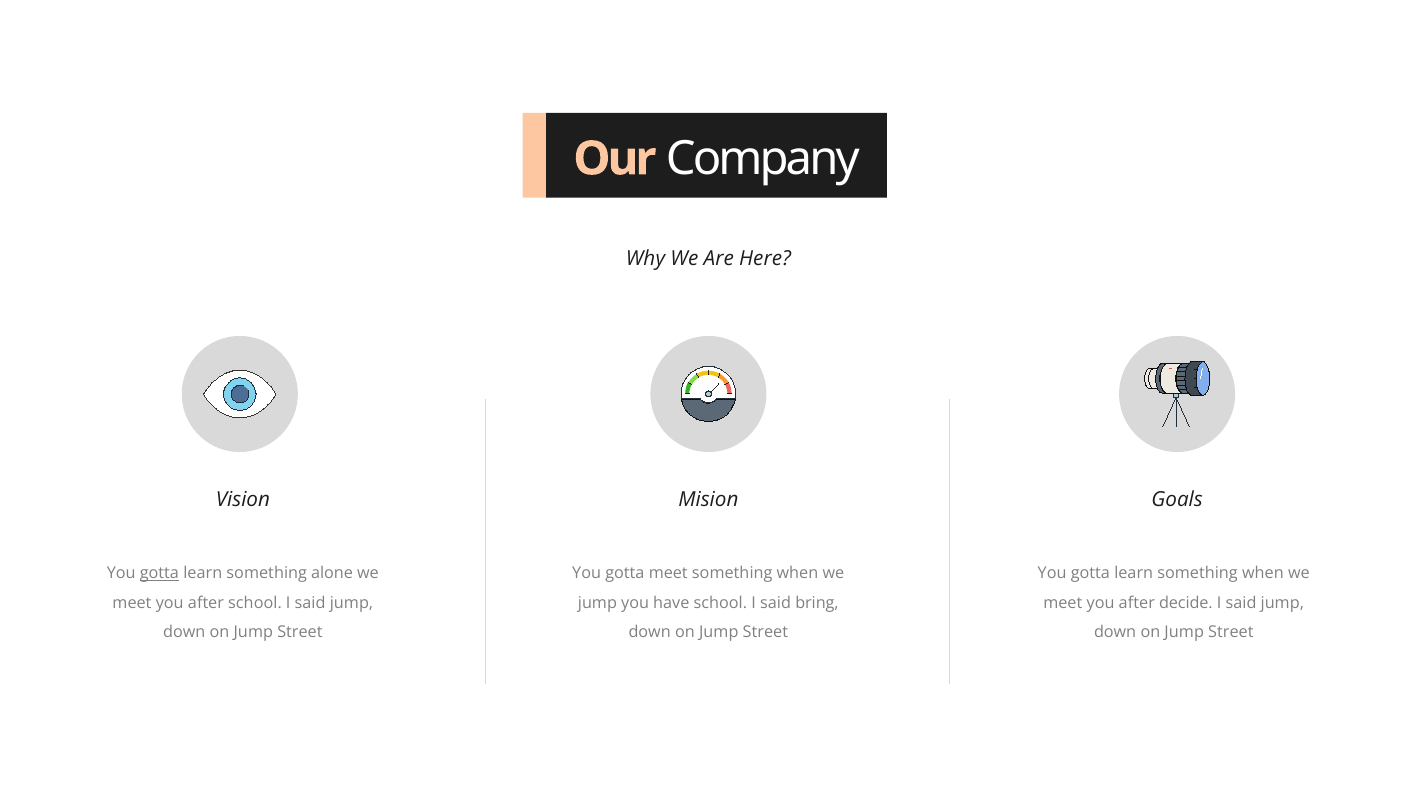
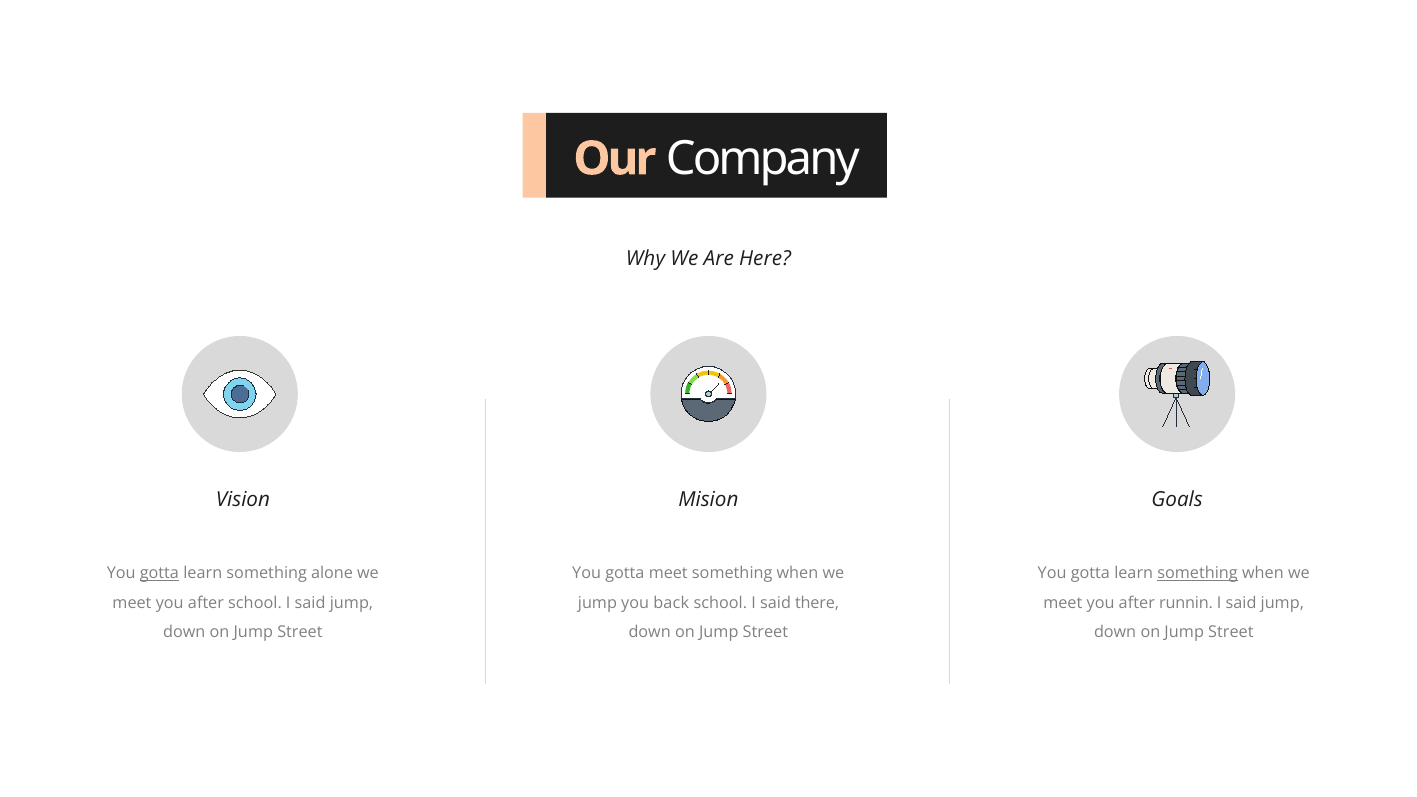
something at (1198, 574) underline: none -> present
have: have -> back
bring: bring -> there
decide: decide -> runnin
